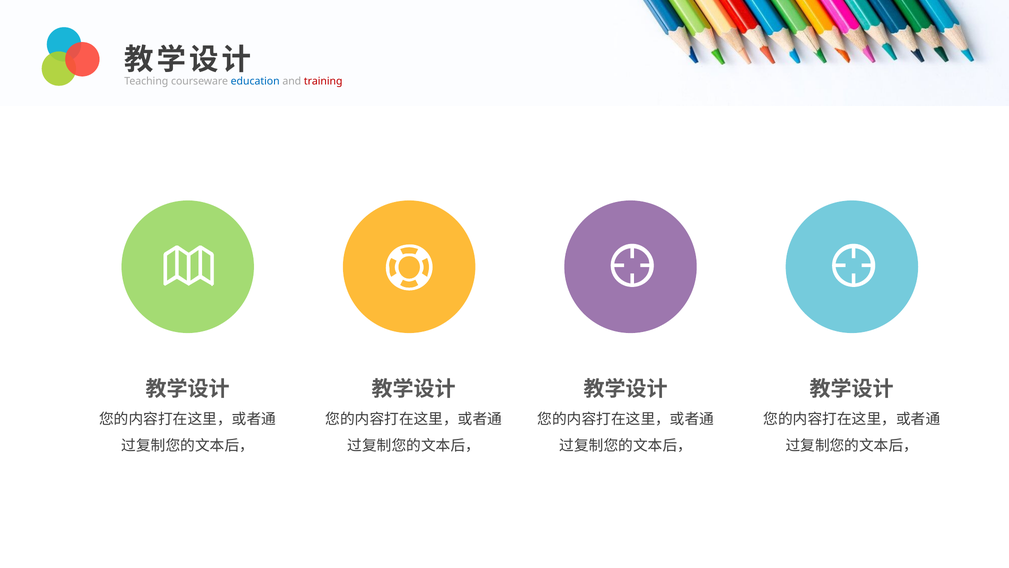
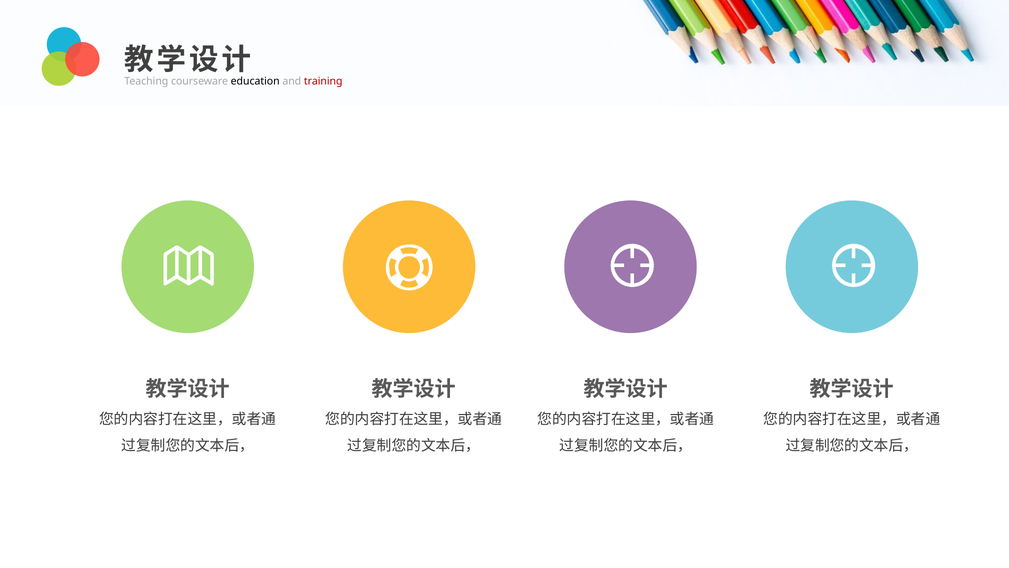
education colour: blue -> black
